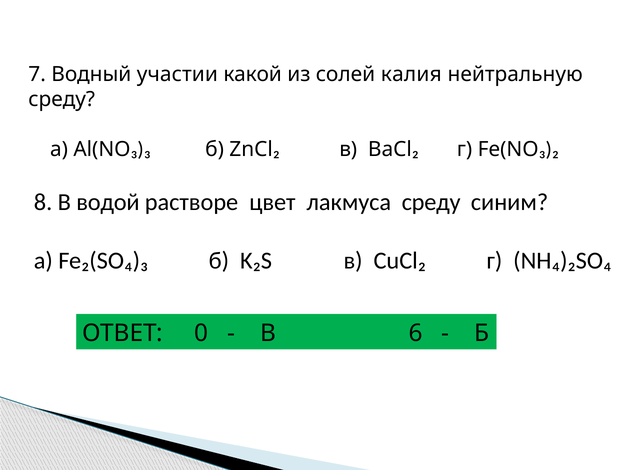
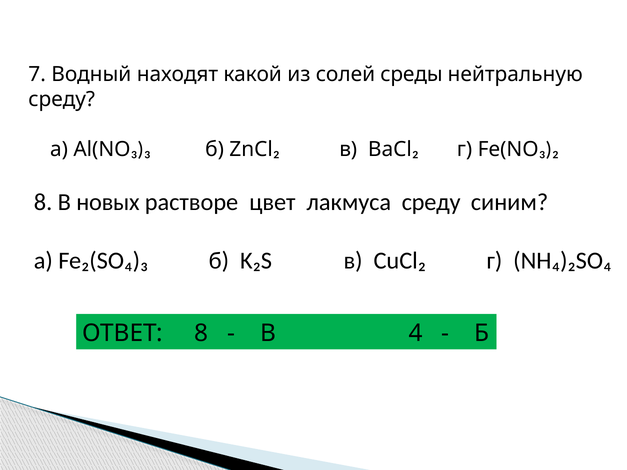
участии: участии -> находят
калия: калия -> среды
водой: водой -> новых
ОТВЕТ 0: 0 -> 8
6: 6 -> 4
